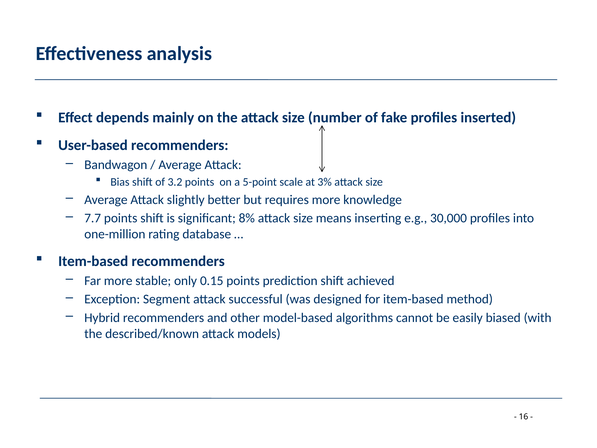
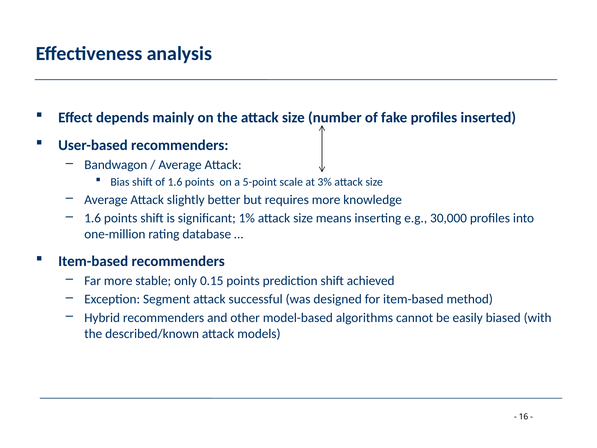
of 3.2: 3.2 -> 1.6
7.7 at (93, 218): 7.7 -> 1.6
8%: 8% -> 1%
